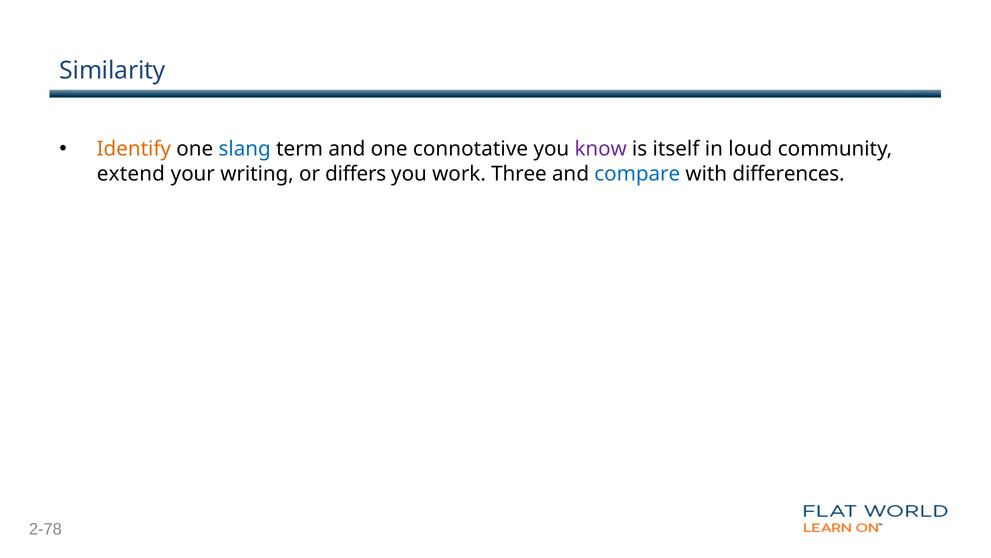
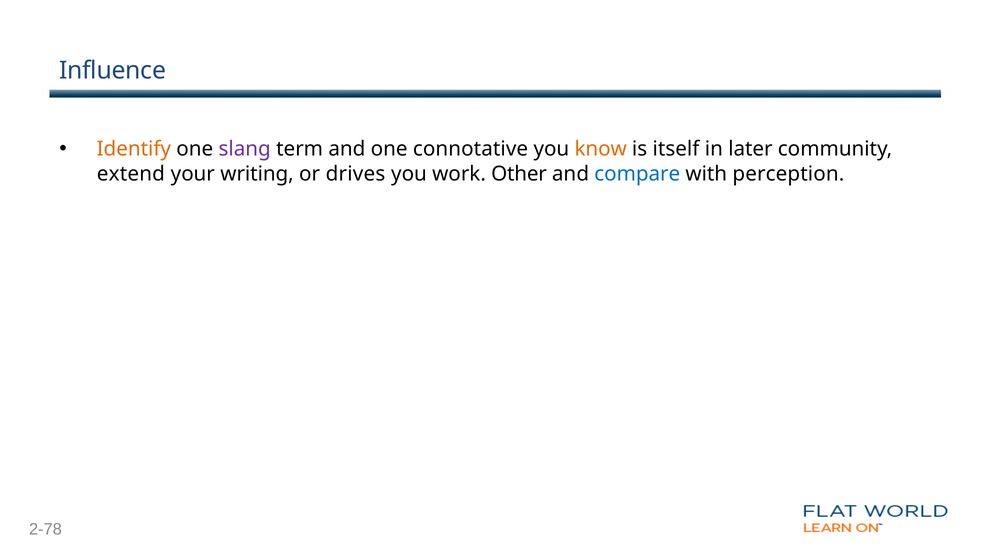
Similarity: Similarity -> Influence
slang colour: blue -> purple
know colour: purple -> orange
loud: loud -> later
differs: differs -> drives
Three: Three -> Other
differences: differences -> perception
